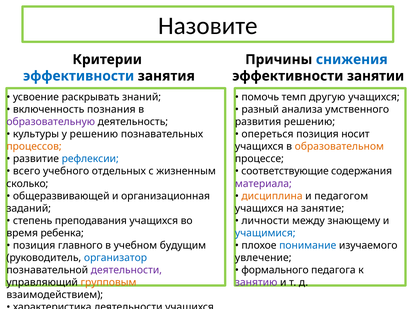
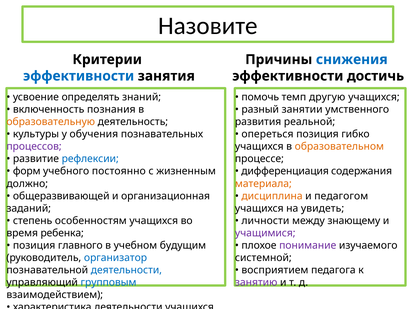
эффективности занятии: занятии -> достичь
раскрывать: раскрывать -> определять
разный анализа: анализа -> занятии
образовательную colour: purple -> orange
развития решению: решению -> реальной
у решению: решению -> обучения
носит: носит -> гибко
процессов colour: orange -> purple
всего: всего -> форм
отдельных: отдельных -> постоянно
соответствующие: соответствующие -> дифференциация
сколько: сколько -> должно
материала at (263, 184) colour: purple -> orange
занятие: занятие -> увидеть
степень преподавания: преподавания -> особенностям
учащимися colour: blue -> purple
понимание at (308, 245) colour: blue -> purple
увлечение: увлечение -> системной
деятельности at (126, 270) colour: purple -> blue
формального: формального -> восприятием
групповым colour: orange -> blue
